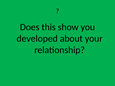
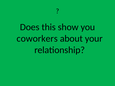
developed: developed -> coworkers
